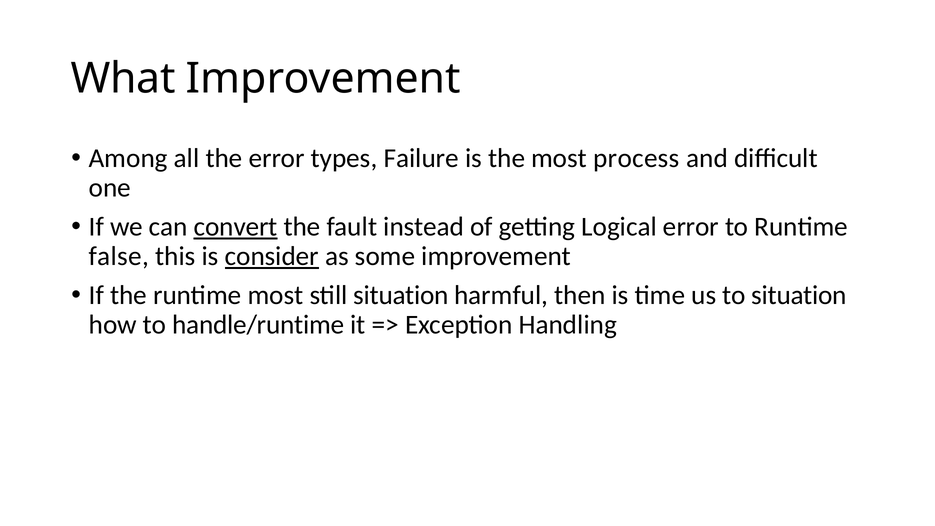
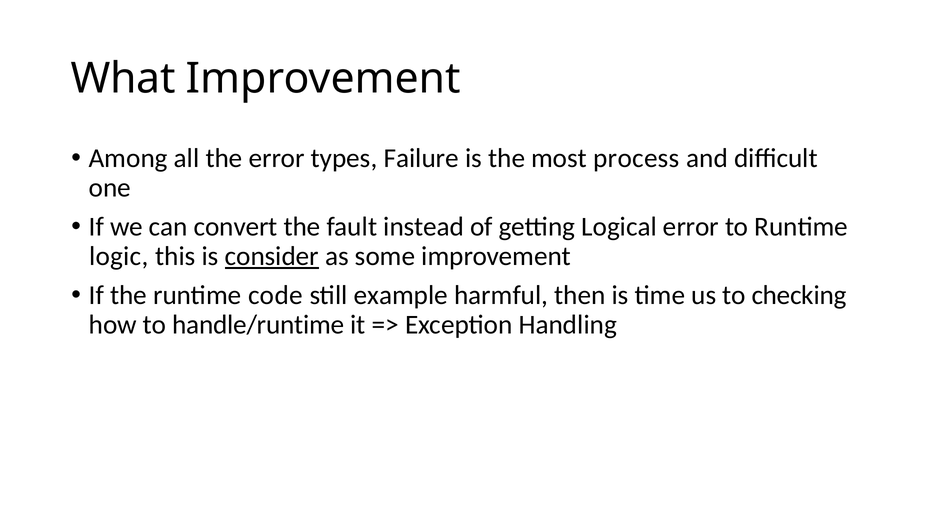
convert underline: present -> none
false: false -> logic
runtime most: most -> code
still situation: situation -> example
to situation: situation -> checking
